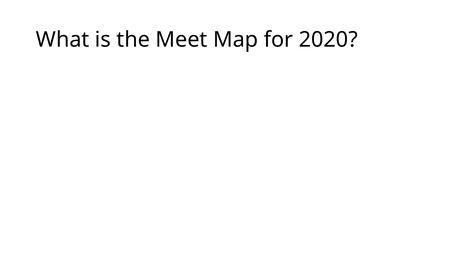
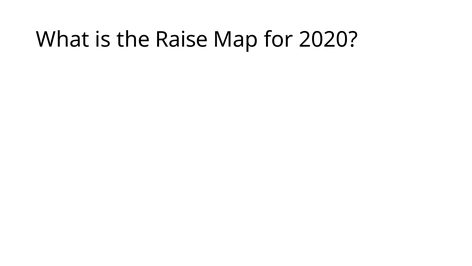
Meet: Meet -> Raise
